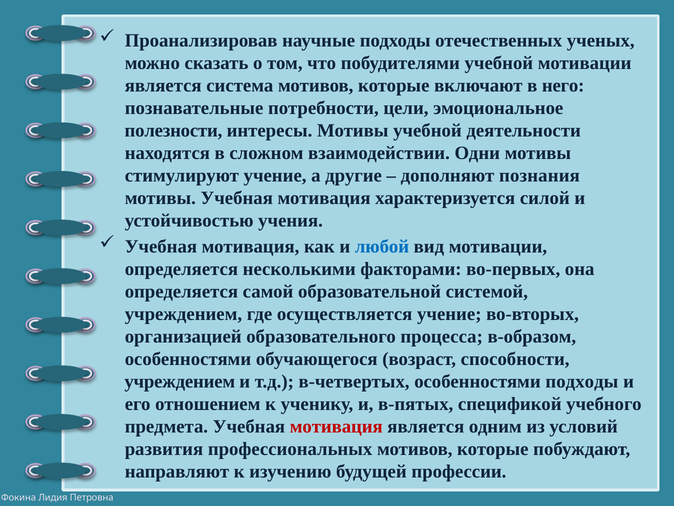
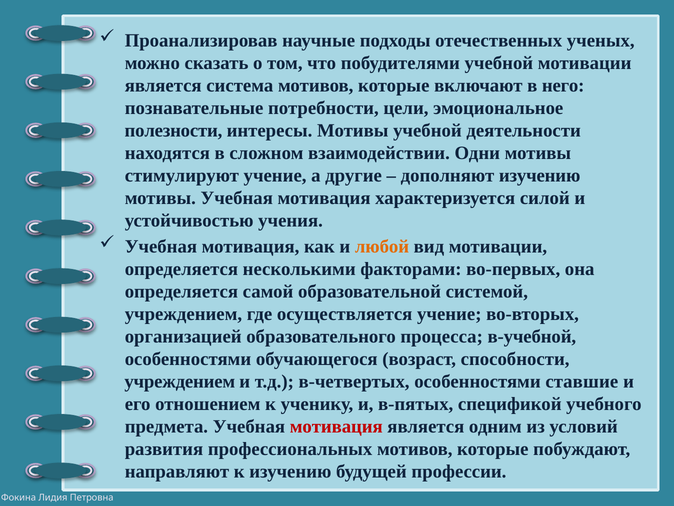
дополняют познания: познания -> изучению
любой colour: blue -> orange
в-образом: в-образом -> в-учебной
особенностями подходы: подходы -> ставшие
